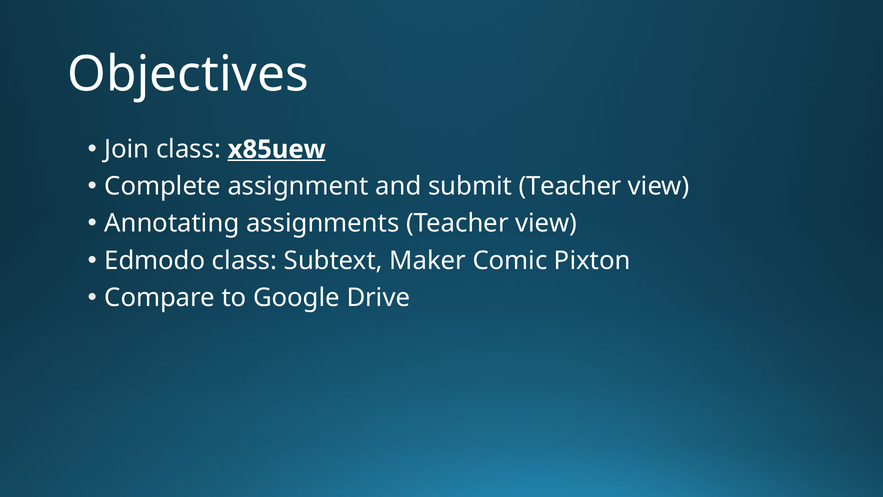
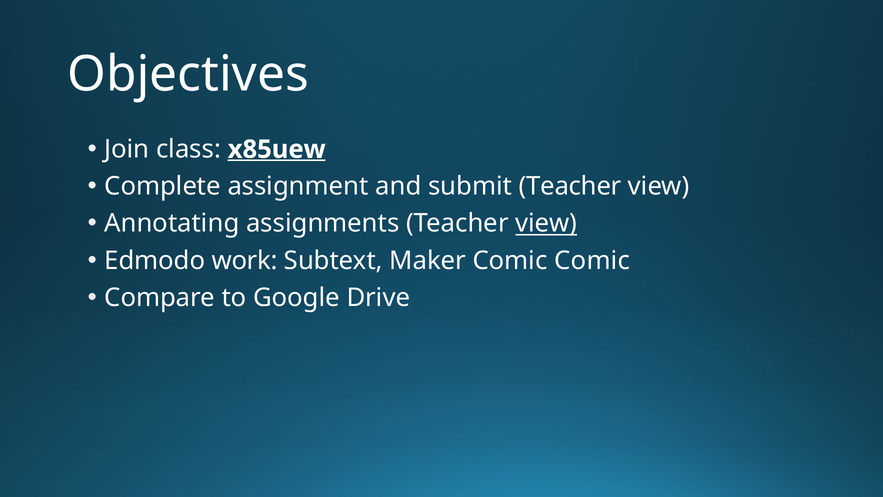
view at (546, 223) underline: none -> present
Edmodo class: class -> work
Comic Pixton: Pixton -> Comic
